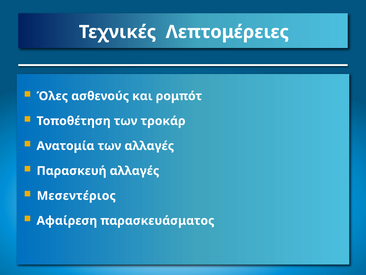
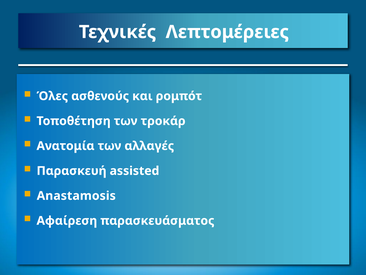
Παρασκευή αλλαγές: αλλαγές -> assisted
Μεσεντέριος: Μεσεντέριος -> Anastamosis
